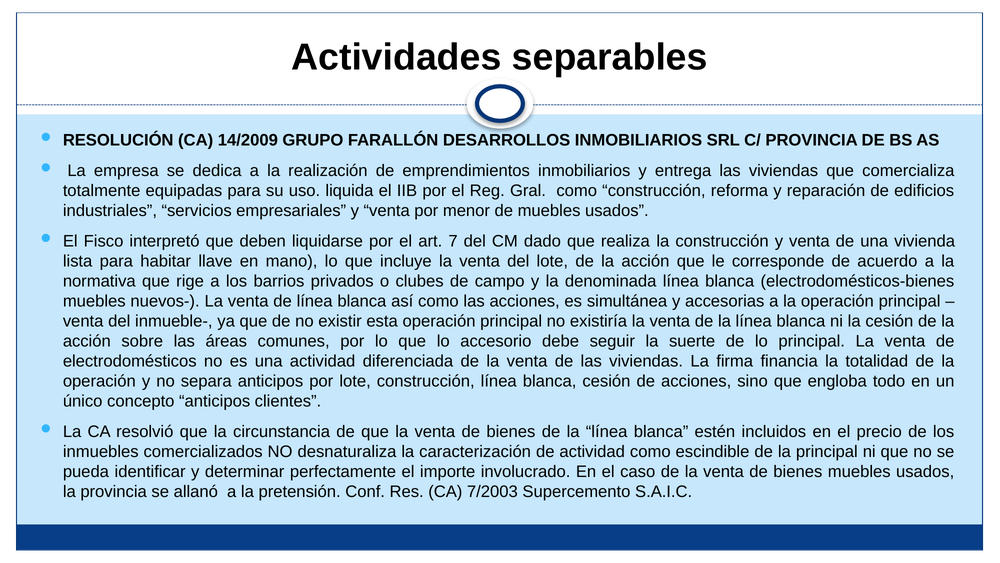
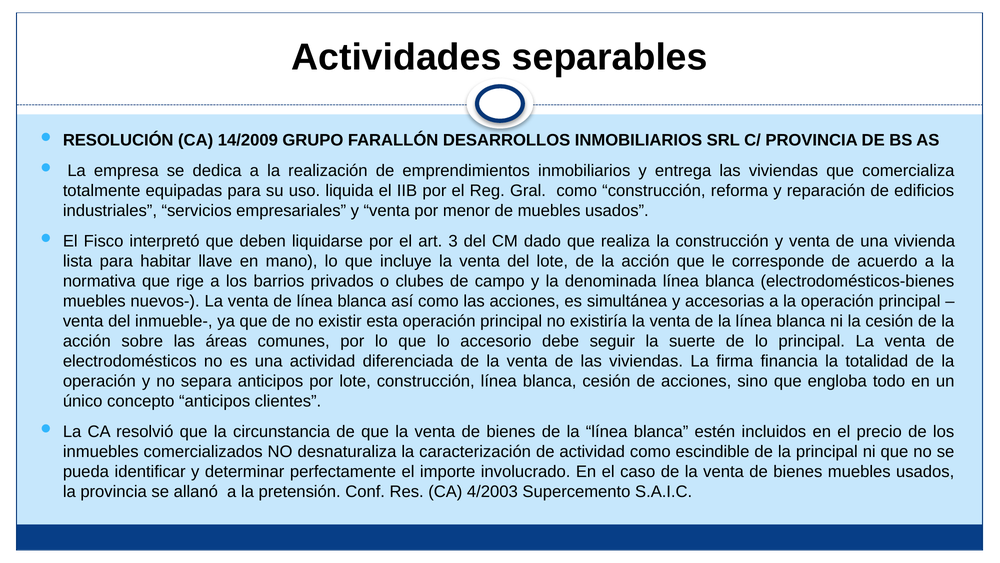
7: 7 -> 3
7/2003: 7/2003 -> 4/2003
